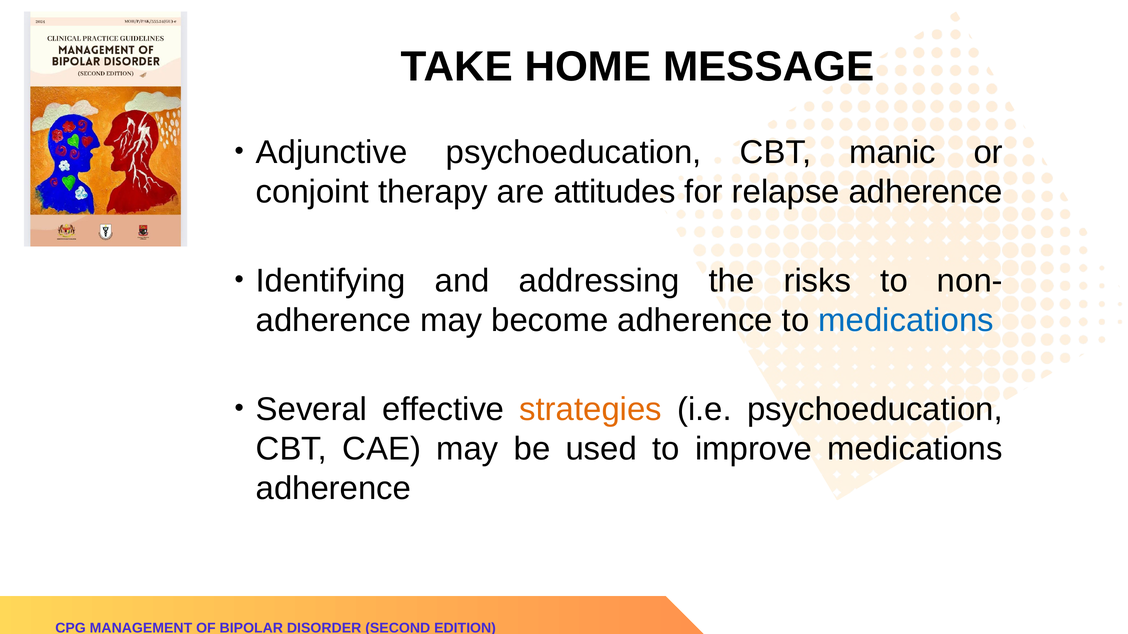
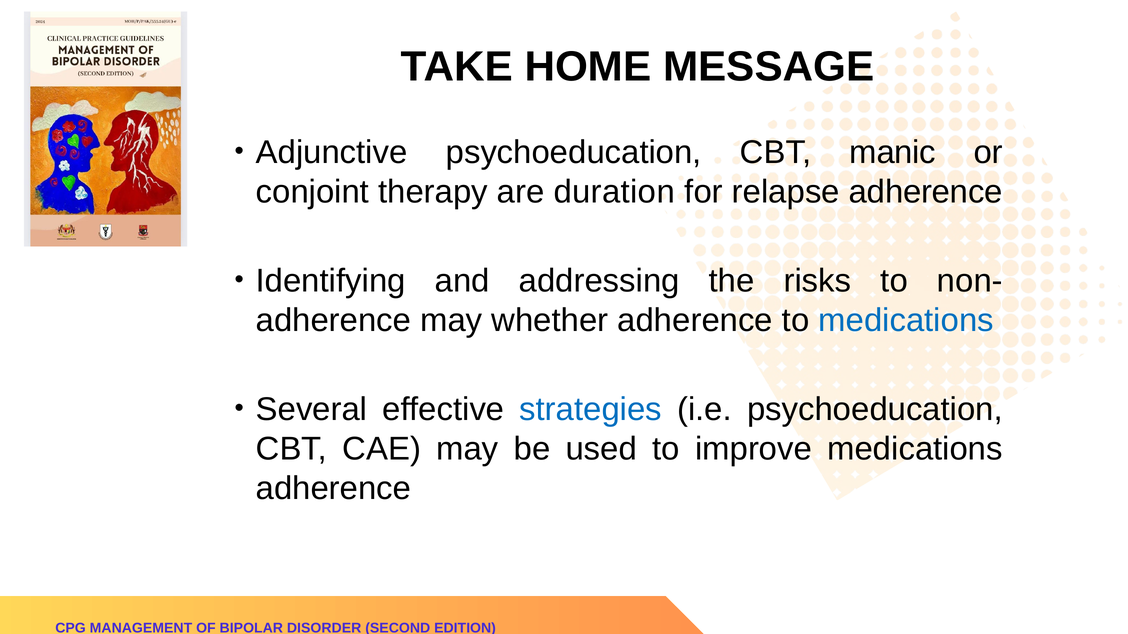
attitudes: attitudes -> duration
become: become -> whether
strategies colour: orange -> blue
